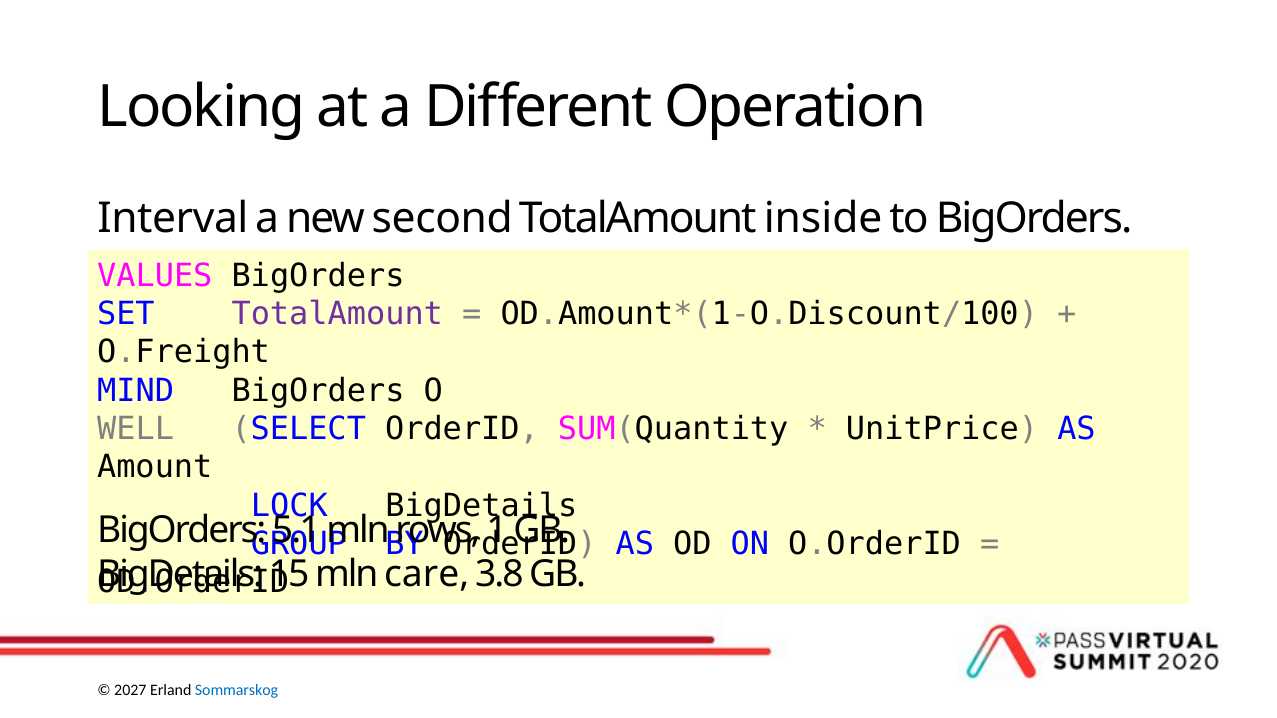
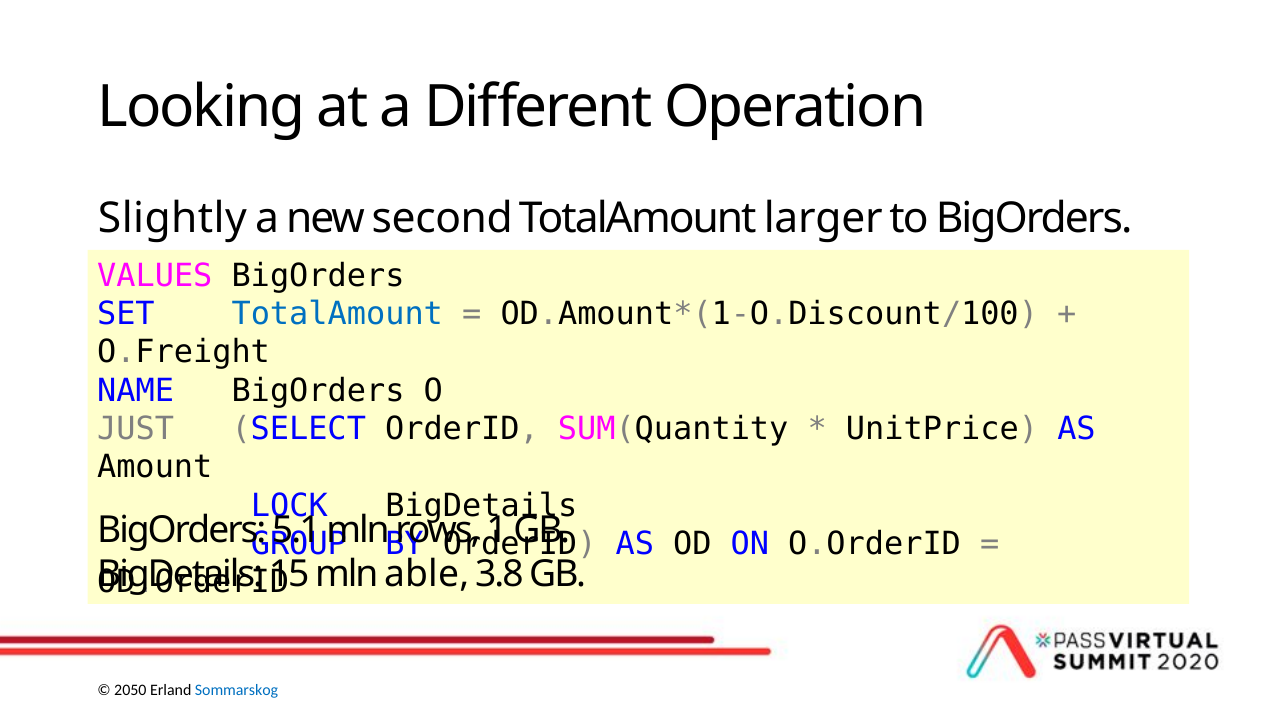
Interval: Interval -> Slightly
inside: inside -> larger
TotalAmount at (337, 314) colour: purple -> blue
MIND: MIND -> NAME
WELL: WELL -> JUST
care: care -> able
2027: 2027 -> 2050
